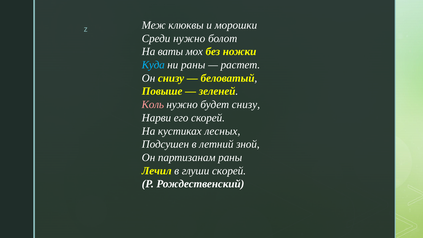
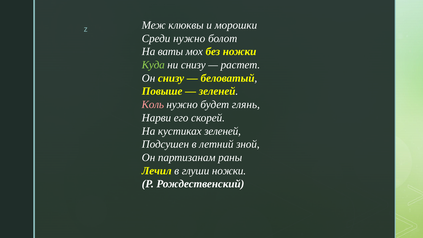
Куда colour: light blue -> light green
ни раны: раны -> снизу
будет снизу: снизу -> глянь
кустиках лесных: лесных -> зеленей
глуши скорей: скорей -> ножки
